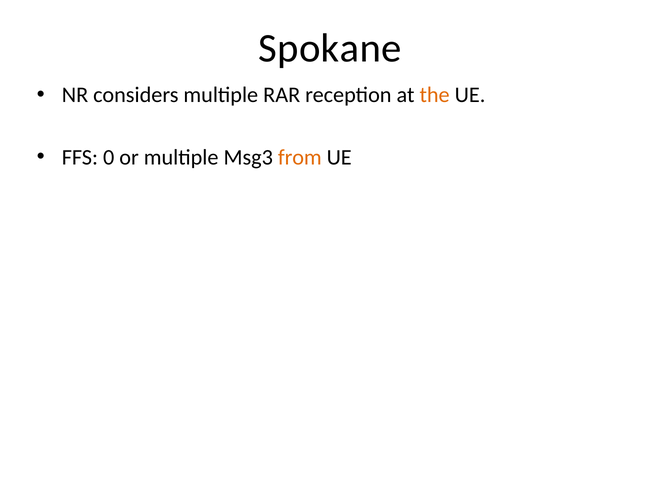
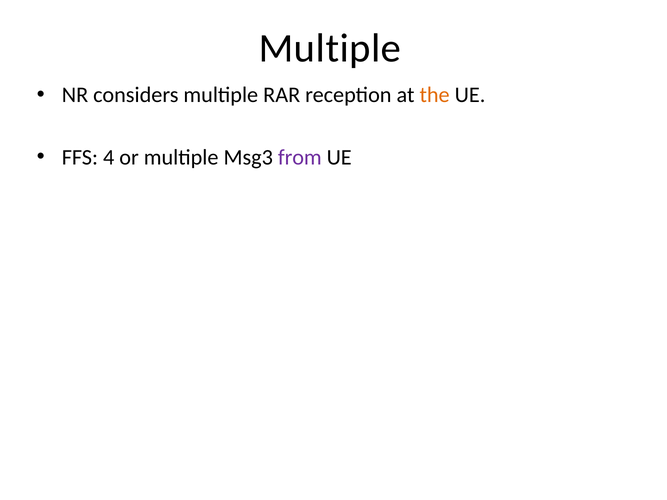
Spokane at (330, 48): Spokane -> Multiple
0: 0 -> 4
from colour: orange -> purple
